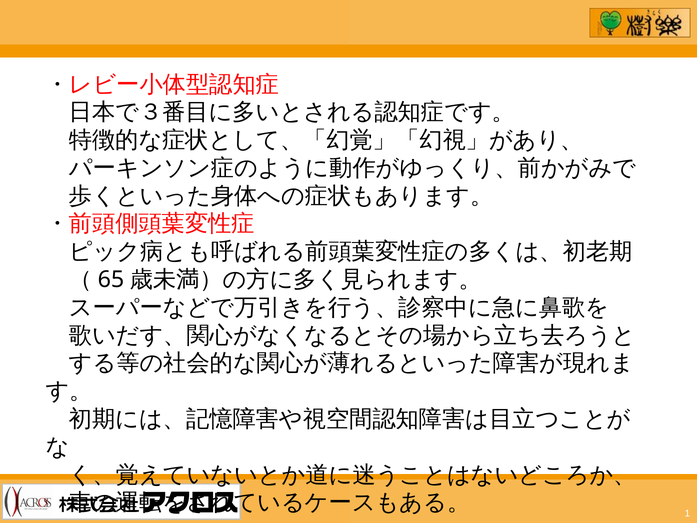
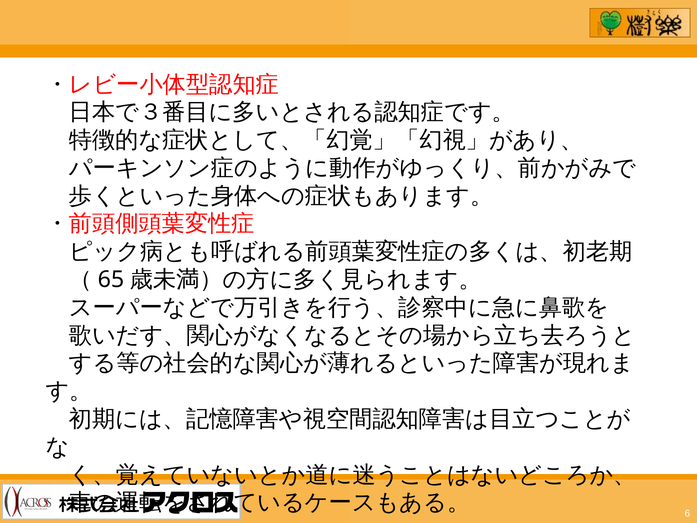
1: 1 -> 6
